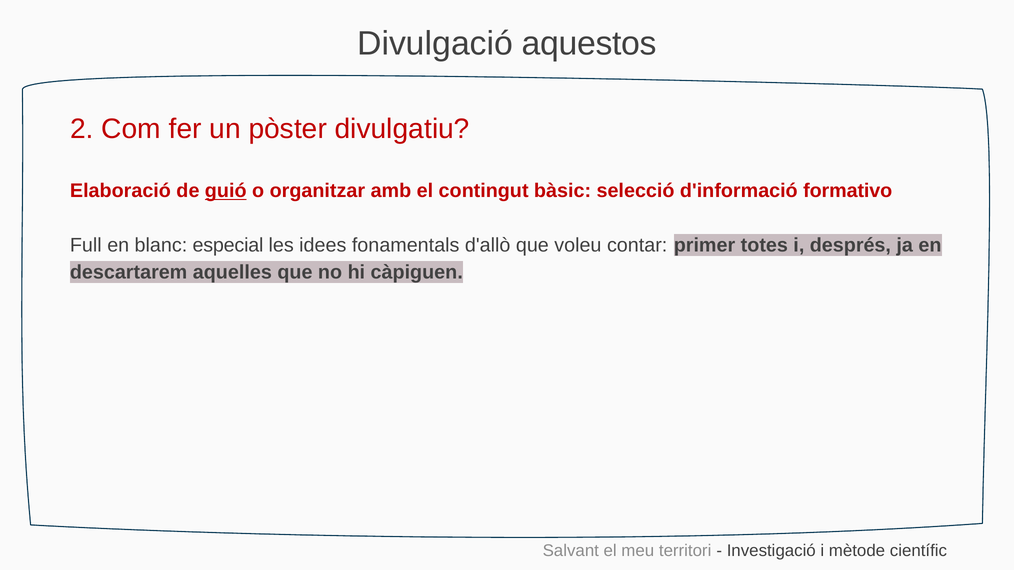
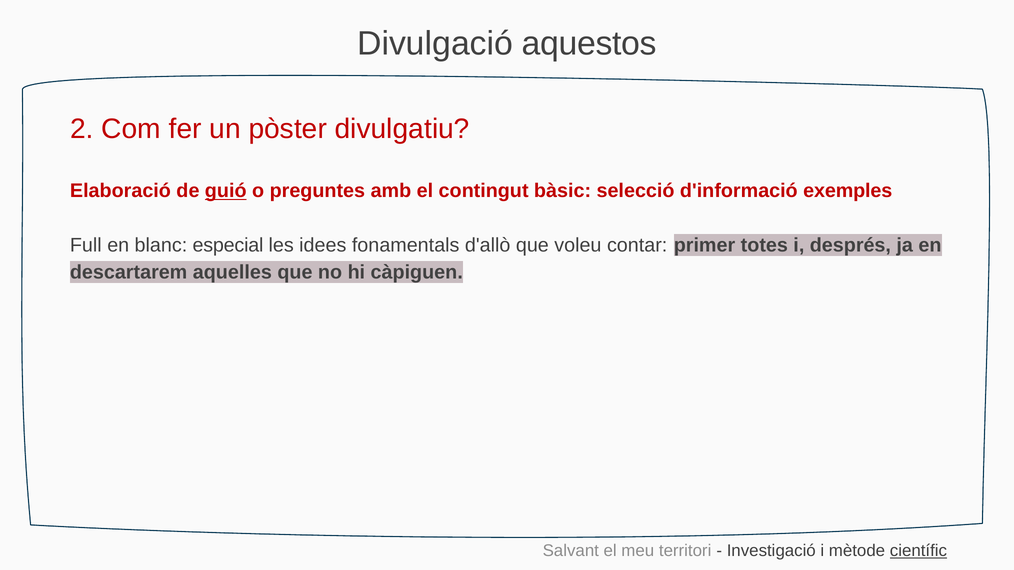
organitzar: organitzar -> preguntes
formativo: formativo -> exemples
científic underline: none -> present
